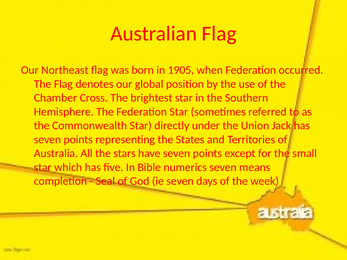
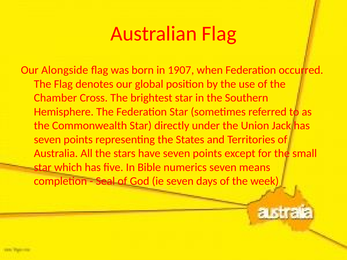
Northeast: Northeast -> Alongside
1905: 1905 -> 1907
